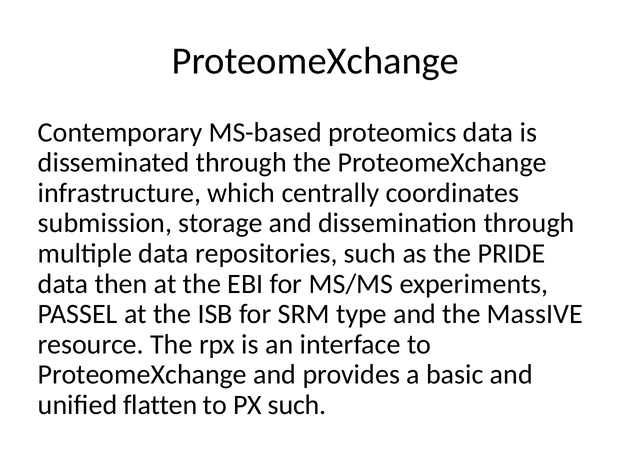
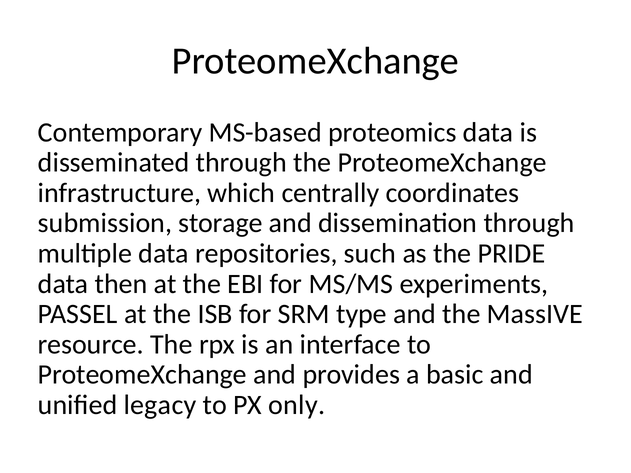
flatten: flatten -> legacy
PX such: such -> only
